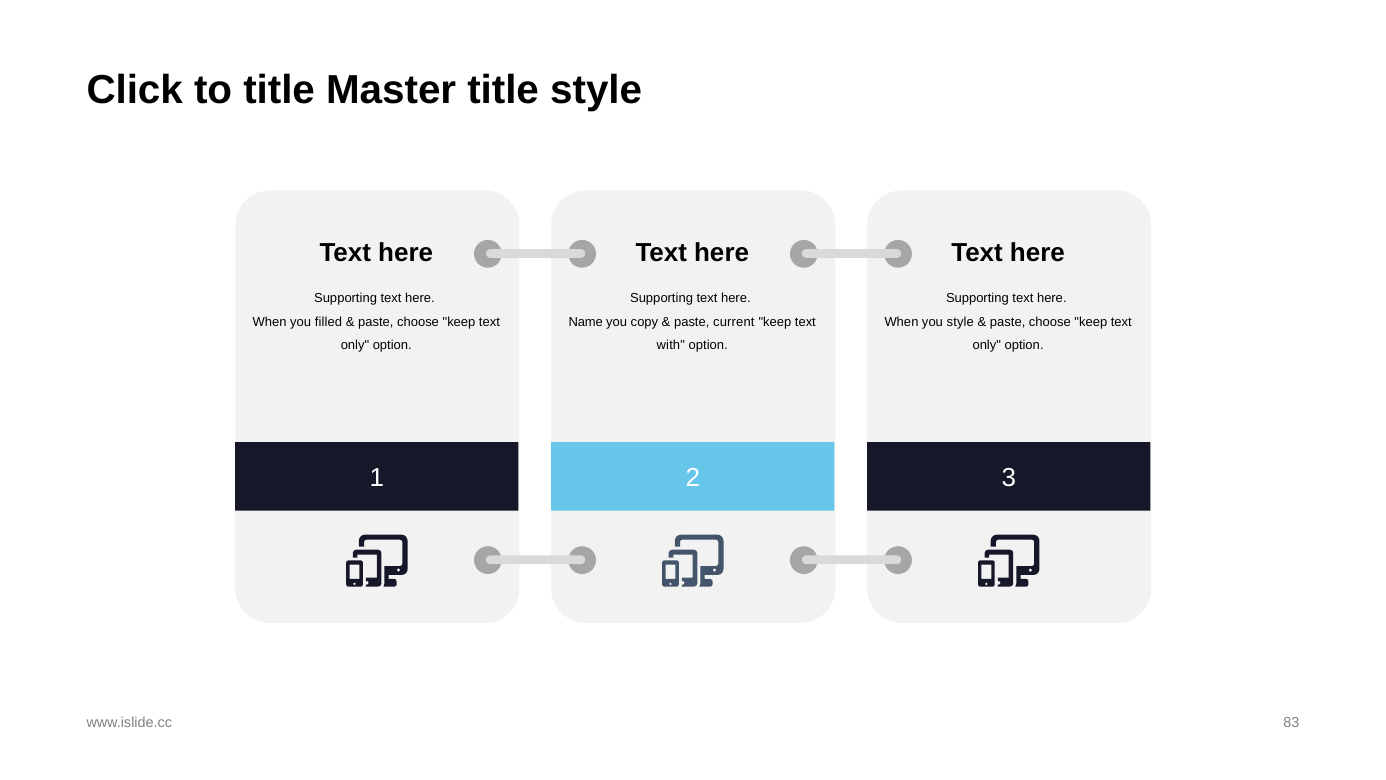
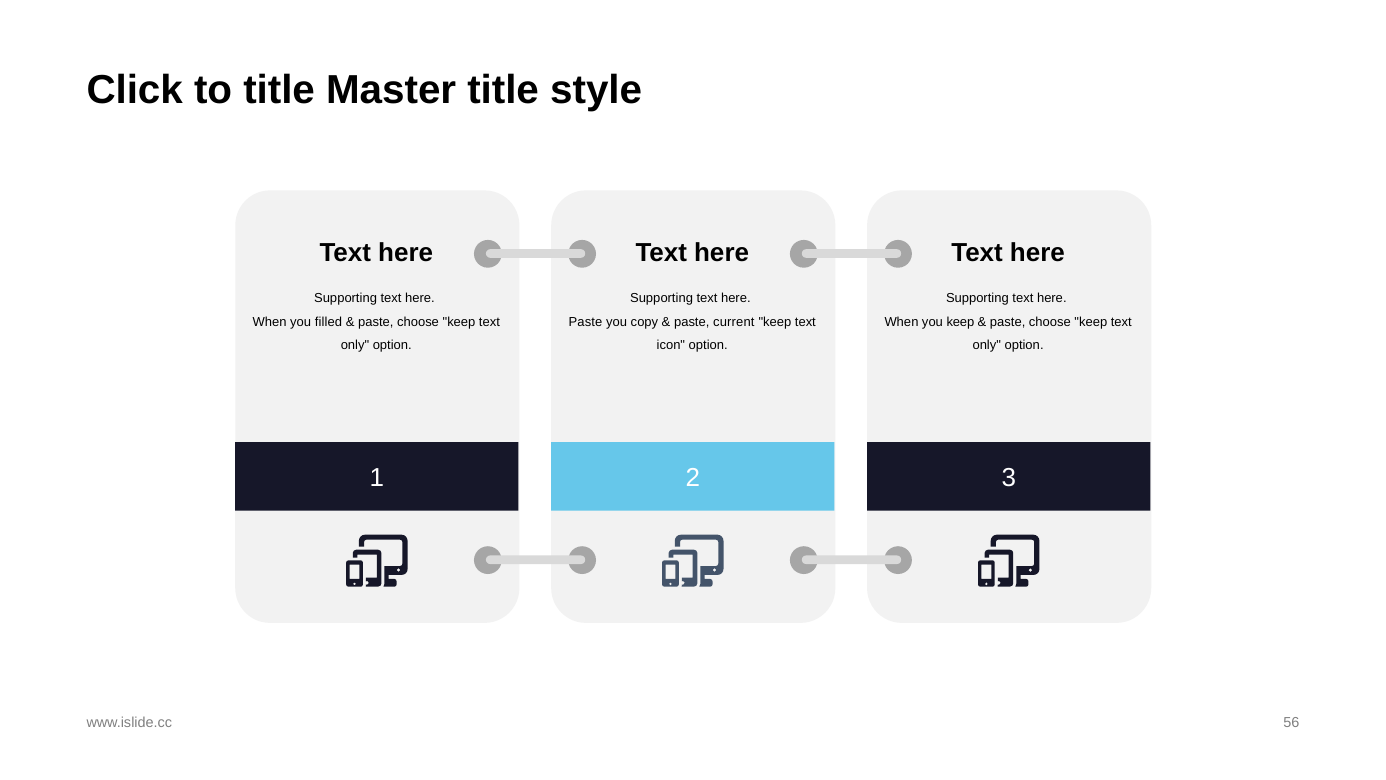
Name at (586, 322): Name -> Paste
you style: style -> keep
with: with -> icon
83: 83 -> 56
